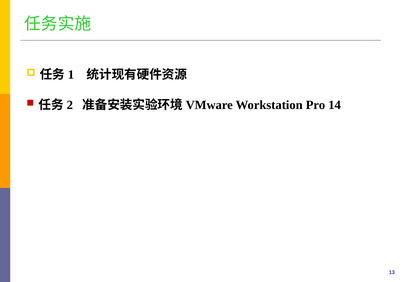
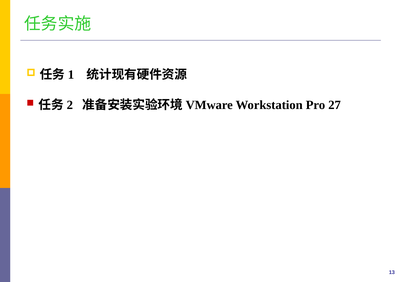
14: 14 -> 27
